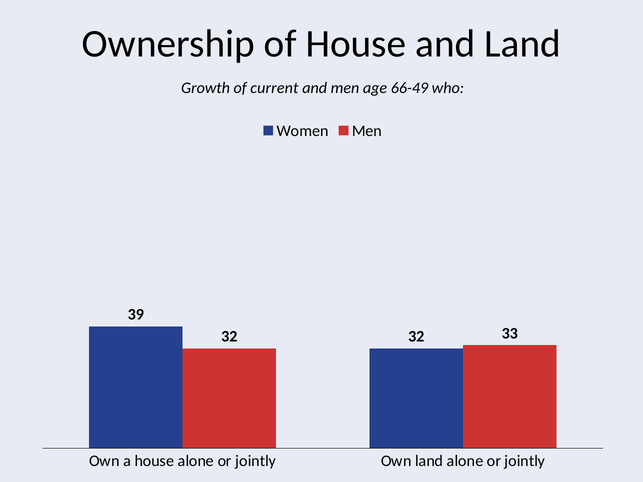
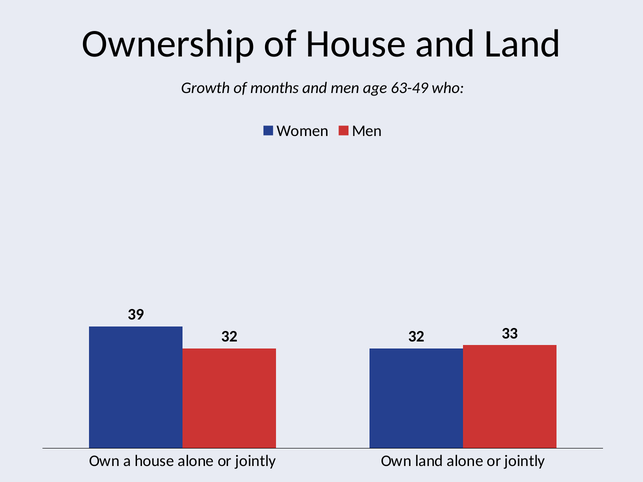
current: current -> months
66-49: 66-49 -> 63-49
